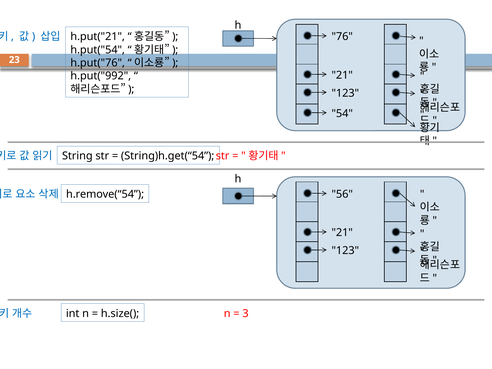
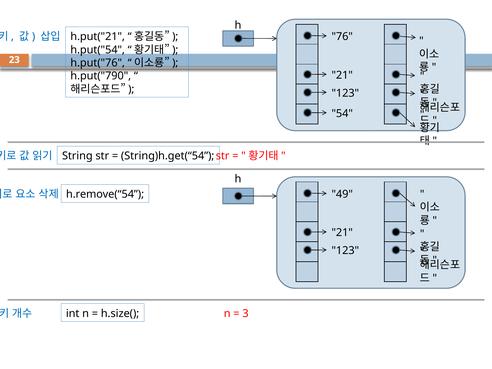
h.put("992: h.put("992 -> h.put("790
56: 56 -> 49
